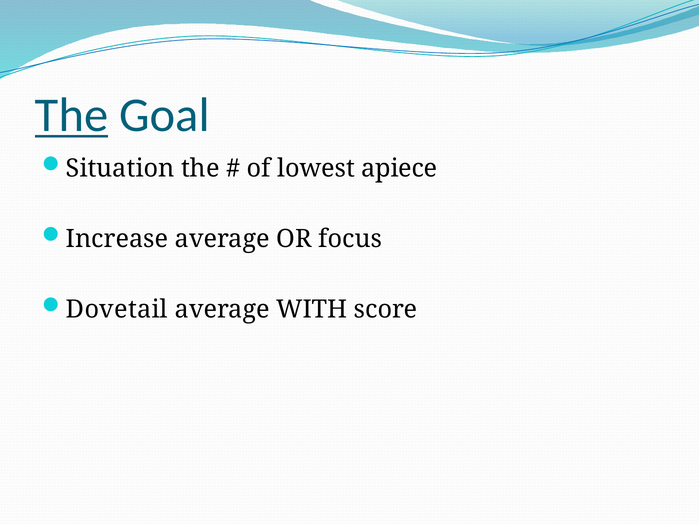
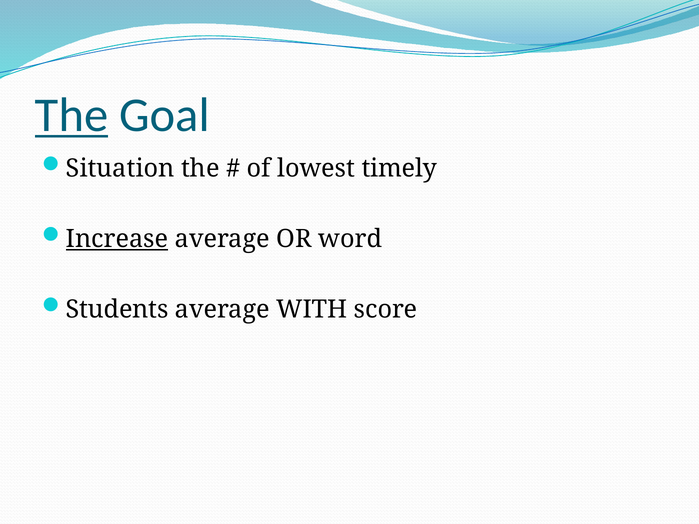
apiece: apiece -> timely
Increase underline: none -> present
focus: focus -> word
Dovetail: Dovetail -> Students
